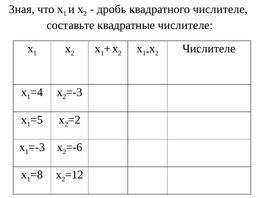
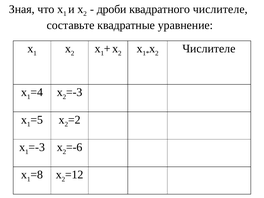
дробь: дробь -> дроби
квадратные числителе: числителе -> уравнение
